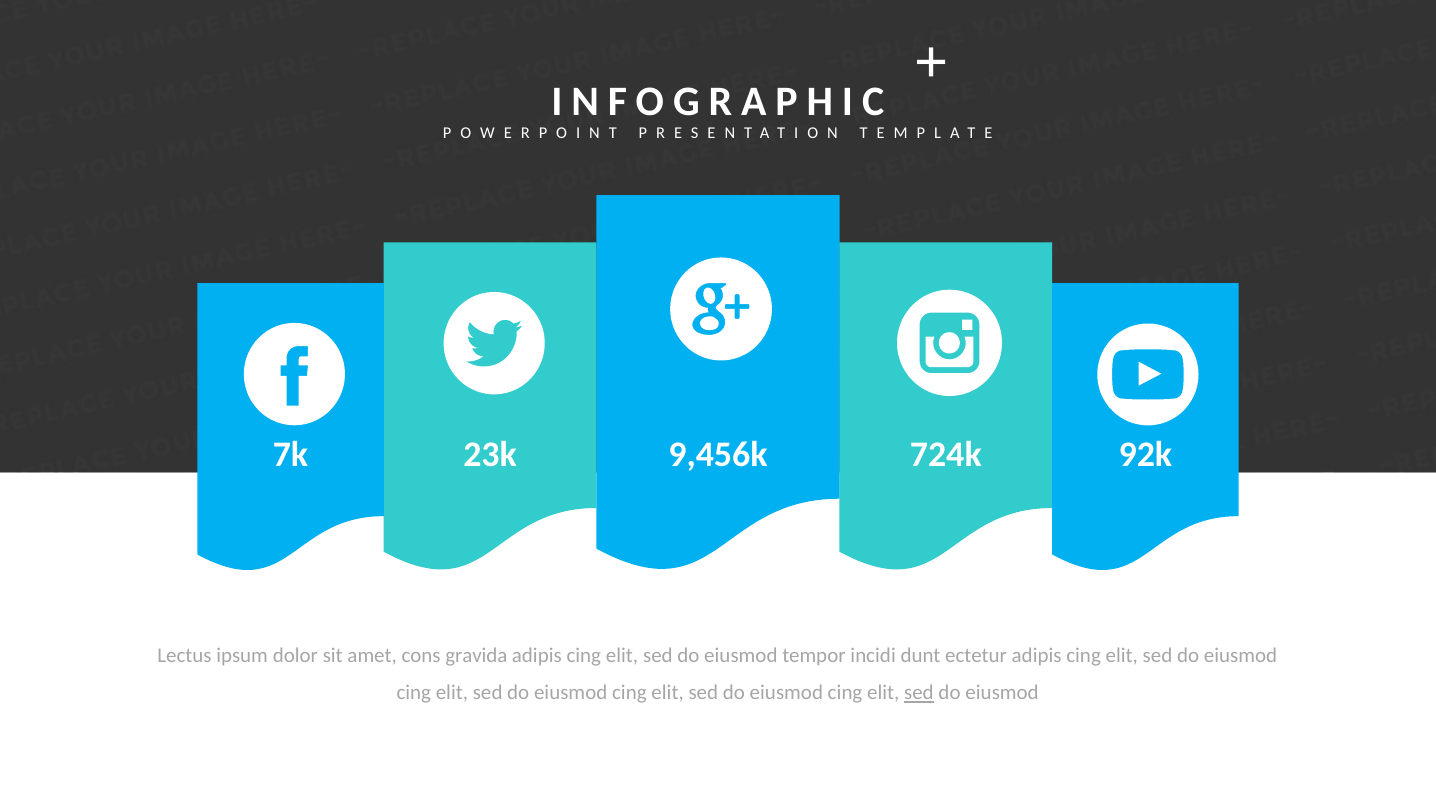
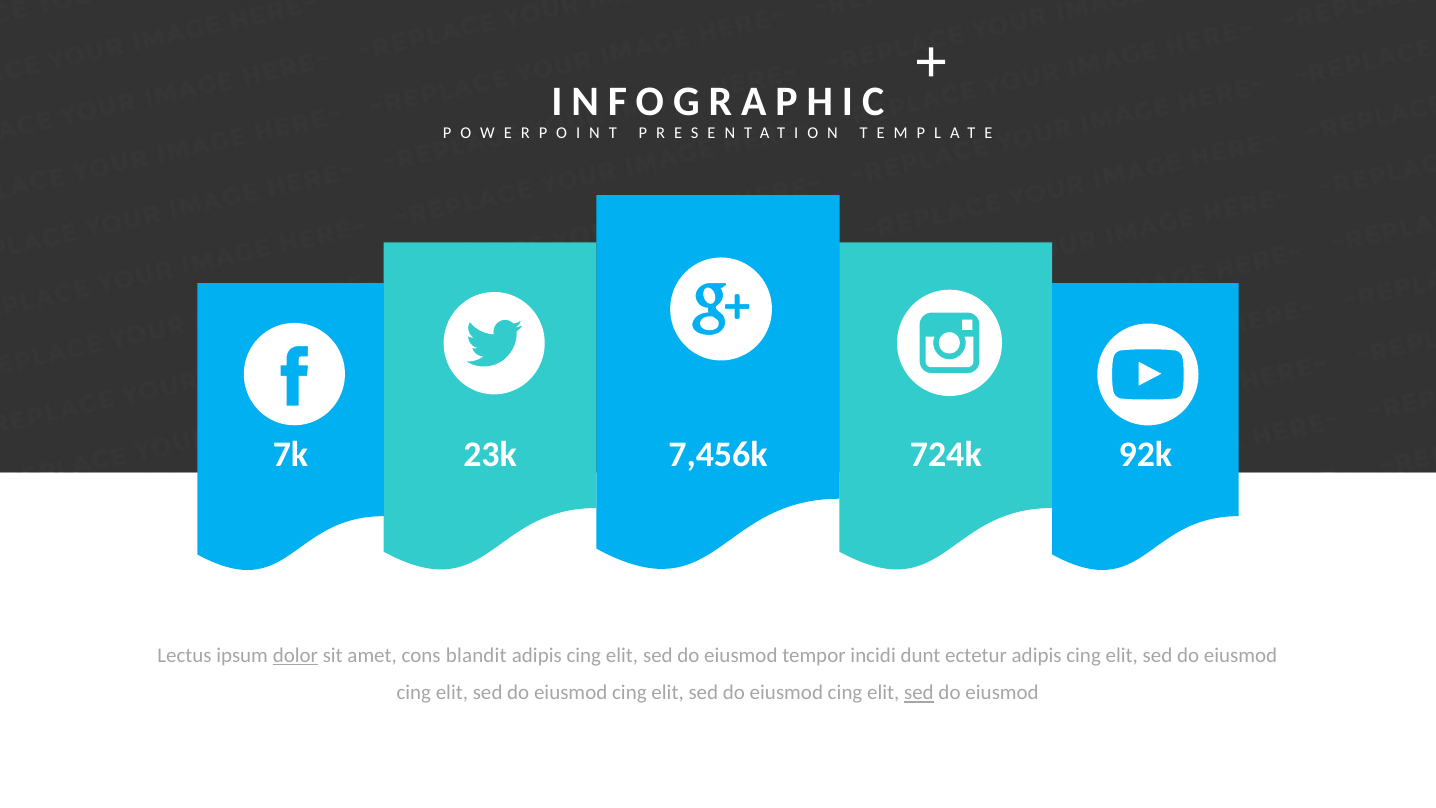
9,456k: 9,456k -> 7,456k
dolor underline: none -> present
gravida: gravida -> blandit
